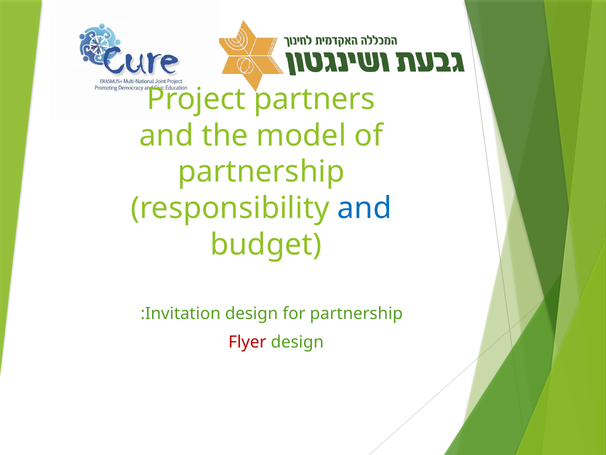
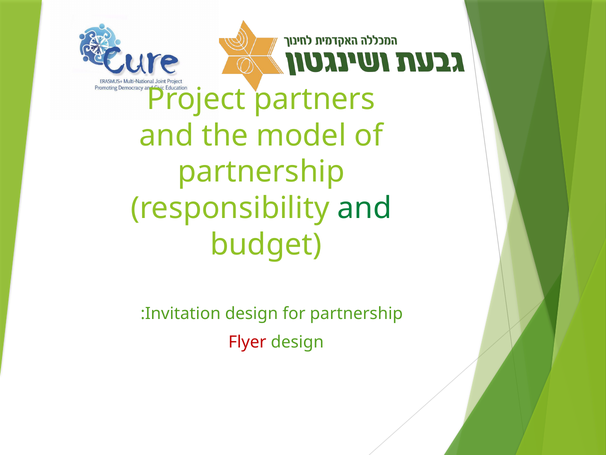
and at (365, 208) colour: blue -> green
